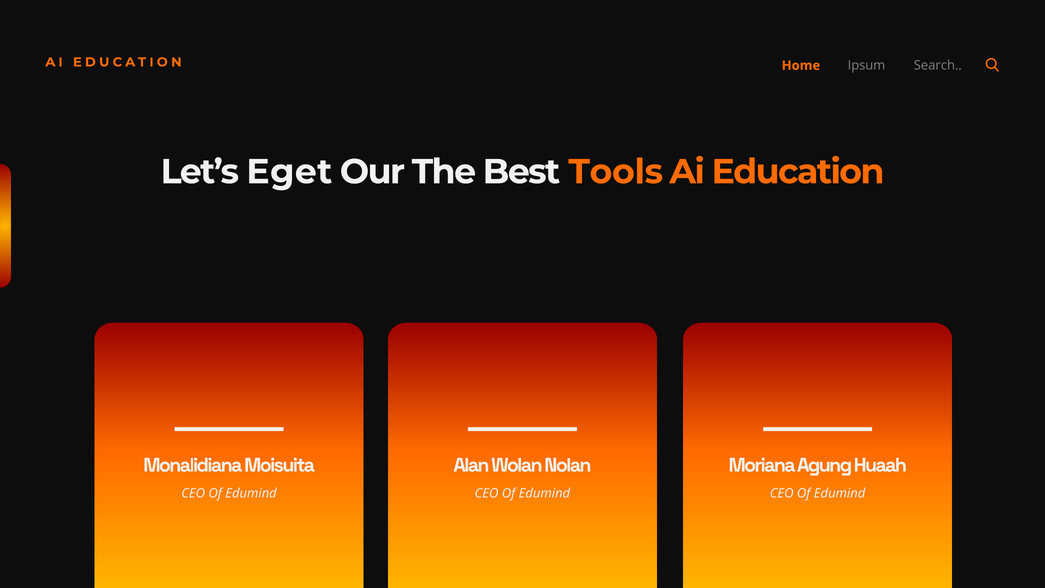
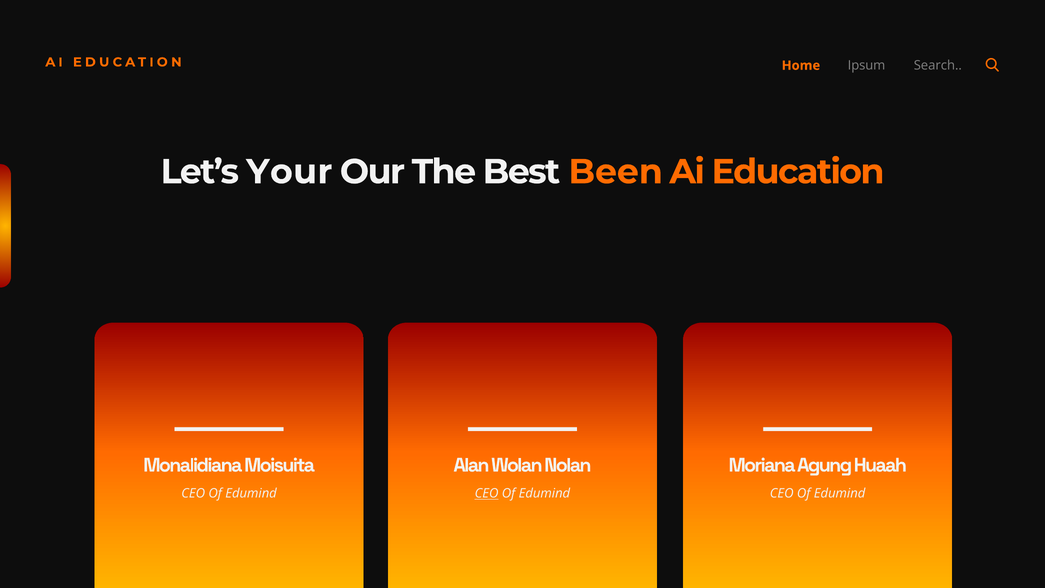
Eget: Eget -> Your
Tools: Tools -> Been
CEO at (487, 493) underline: none -> present
